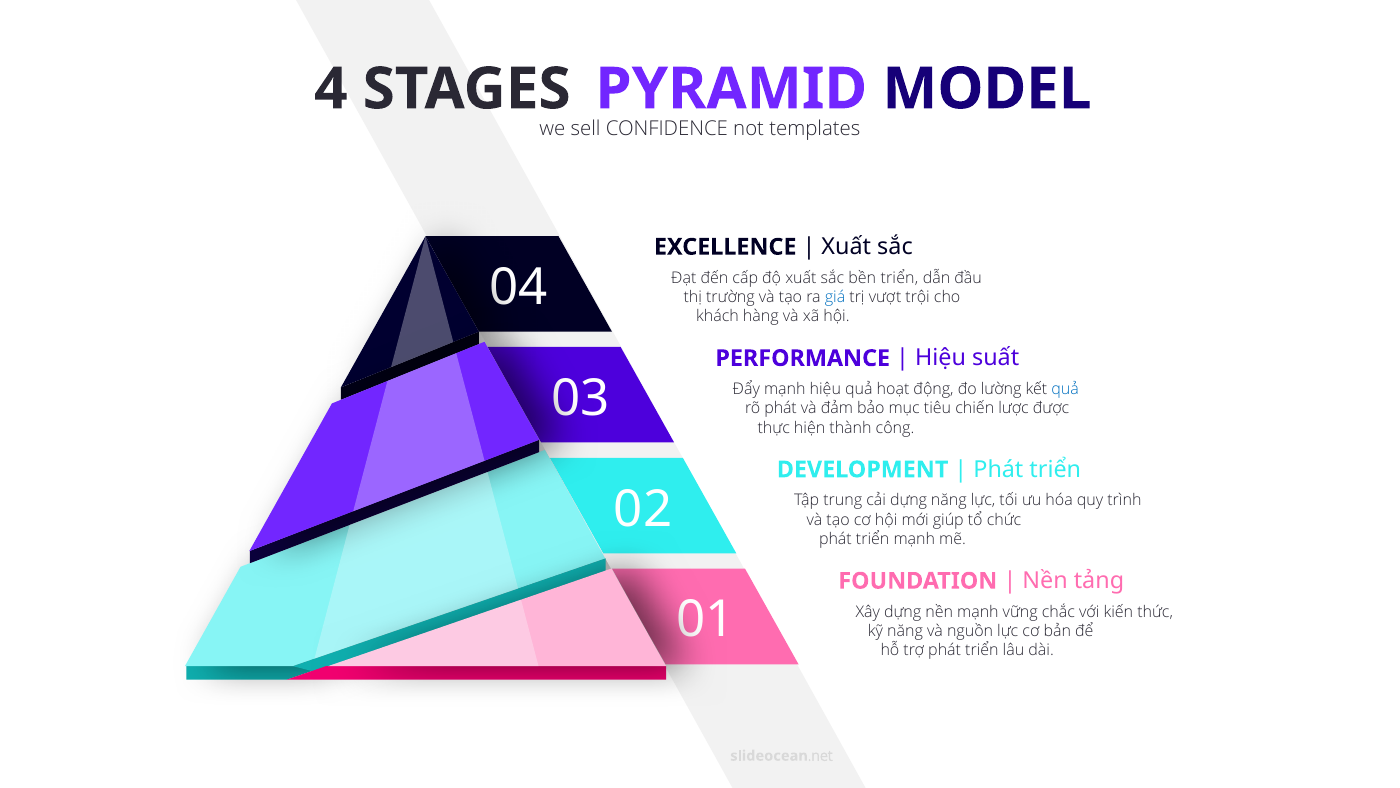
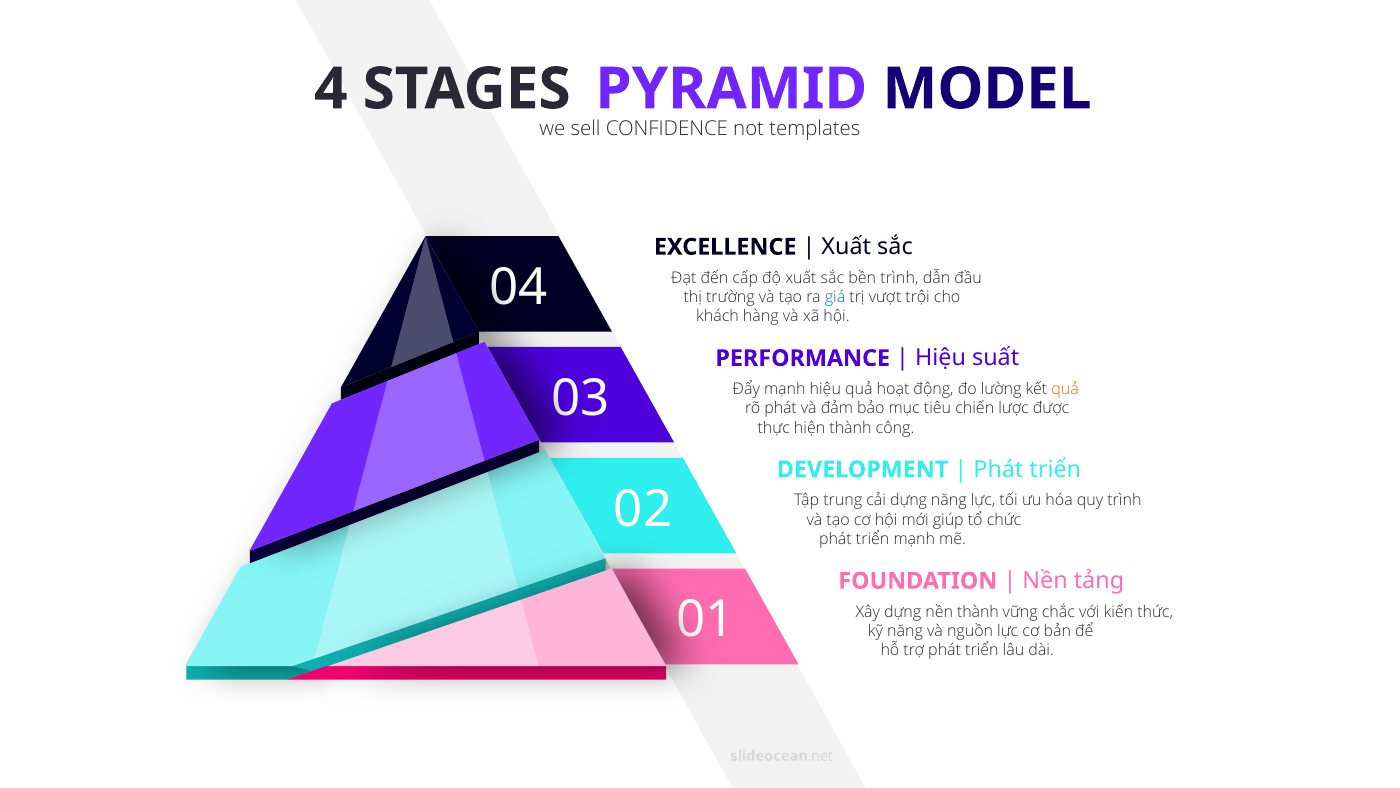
bền triển: triển -> trình
quả at (1065, 389) colour: blue -> orange
nền mạnh: mạnh -> thành
